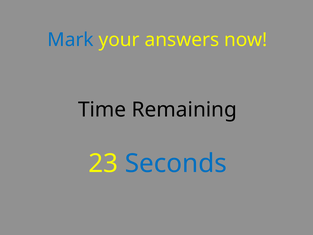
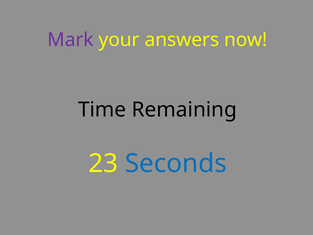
Mark colour: blue -> purple
